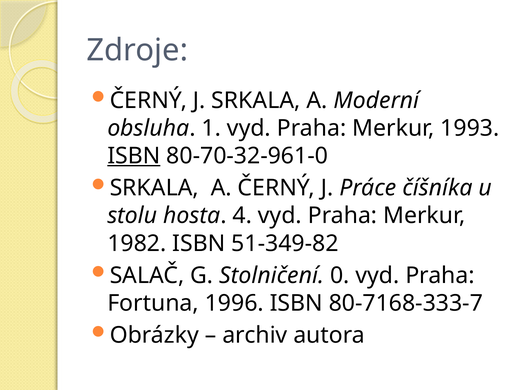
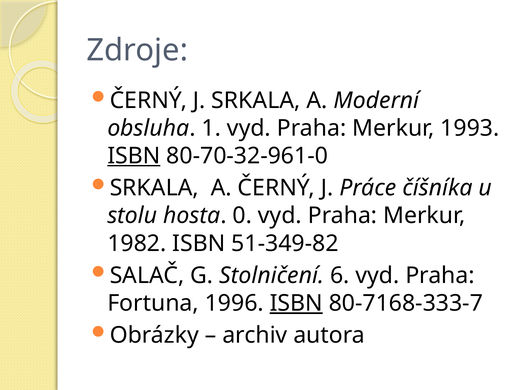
4: 4 -> 0
0: 0 -> 6
ISBN at (296, 303) underline: none -> present
